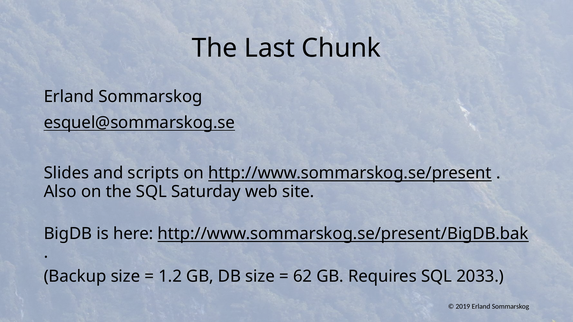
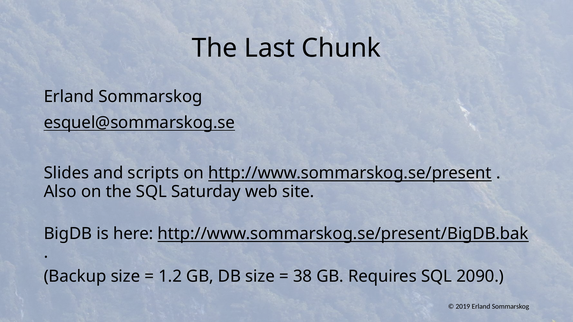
62: 62 -> 38
2033: 2033 -> 2090
